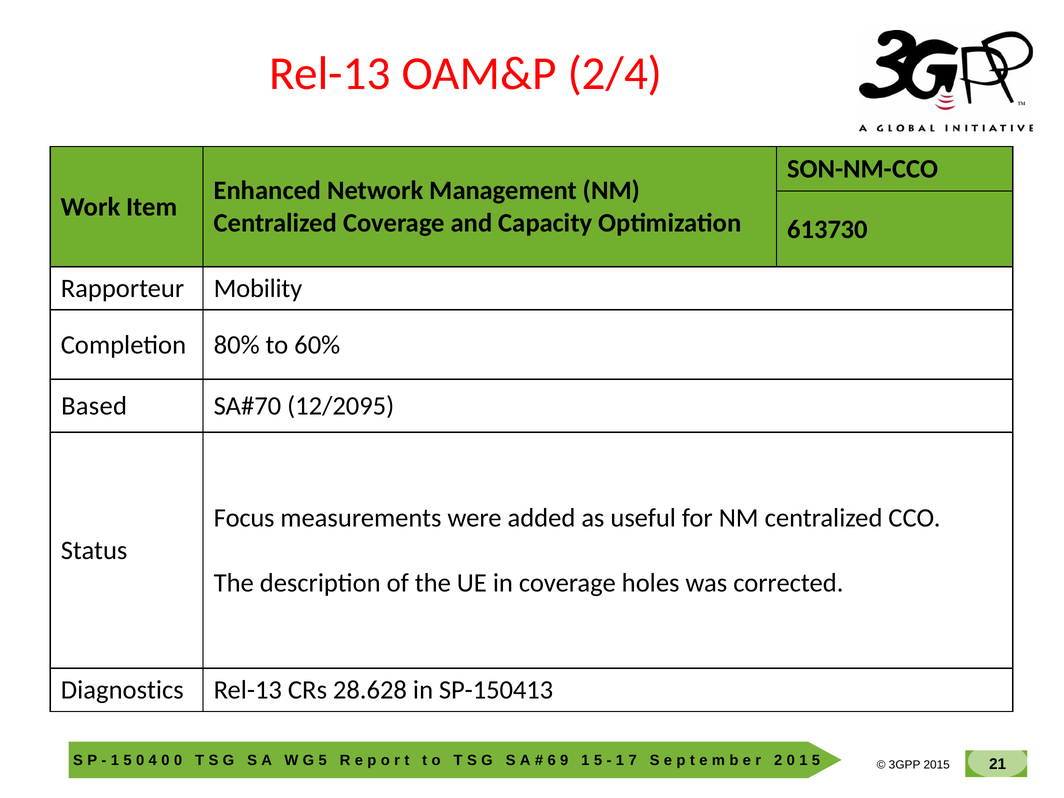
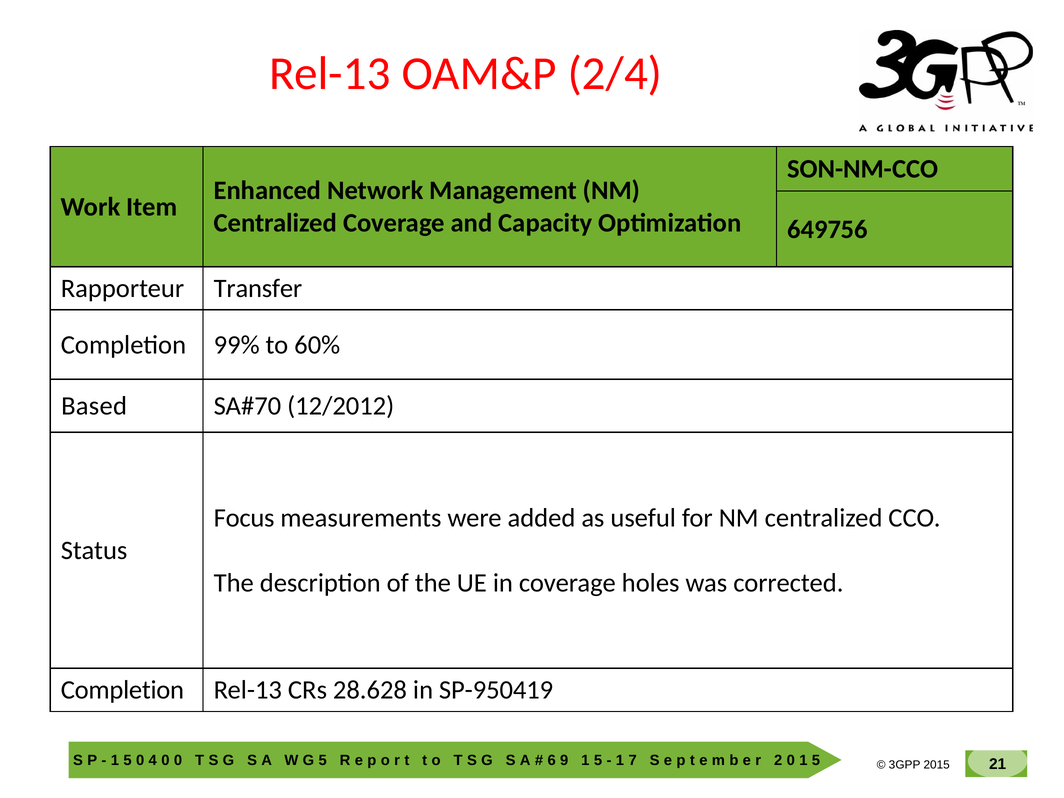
613730: 613730 -> 649756
Mobility: Mobility -> Transfer
80%: 80% -> 99%
12/2095: 12/2095 -> 12/2012
Diagnostics at (122, 690): Diagnostics -> Completion
SP-150413: SP-150413 -> SP-950419
